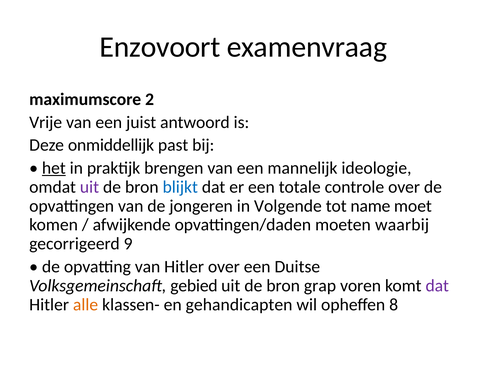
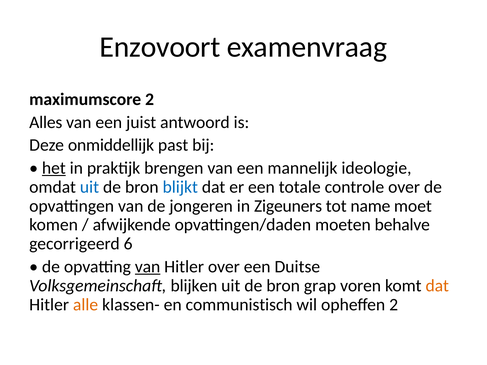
Vrije: Vrije -> Alles
uit at (89, 187) colour: purple -> blue
Volgende: Volgende -> Zigeuners
waarbij: waarbij -> behalve
9: 9 -> 6
van at (148, 267) underline: none -> present
gebied: gebied -> blijken
dat at (437, 286) colour: purple -> orange
gehandicapten: gehandicapten -> communistisch
opheffen 8: 8 -> 2
